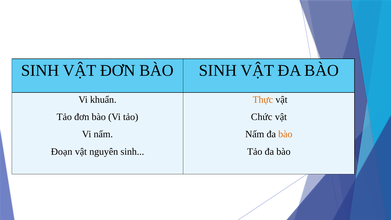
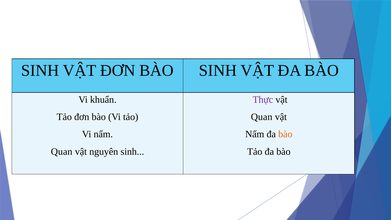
Thực colour: orange -> purple
Chức at (262, 117): Chức -> Quan
Đoạn at (62, 151): Đoạn -> Quan
